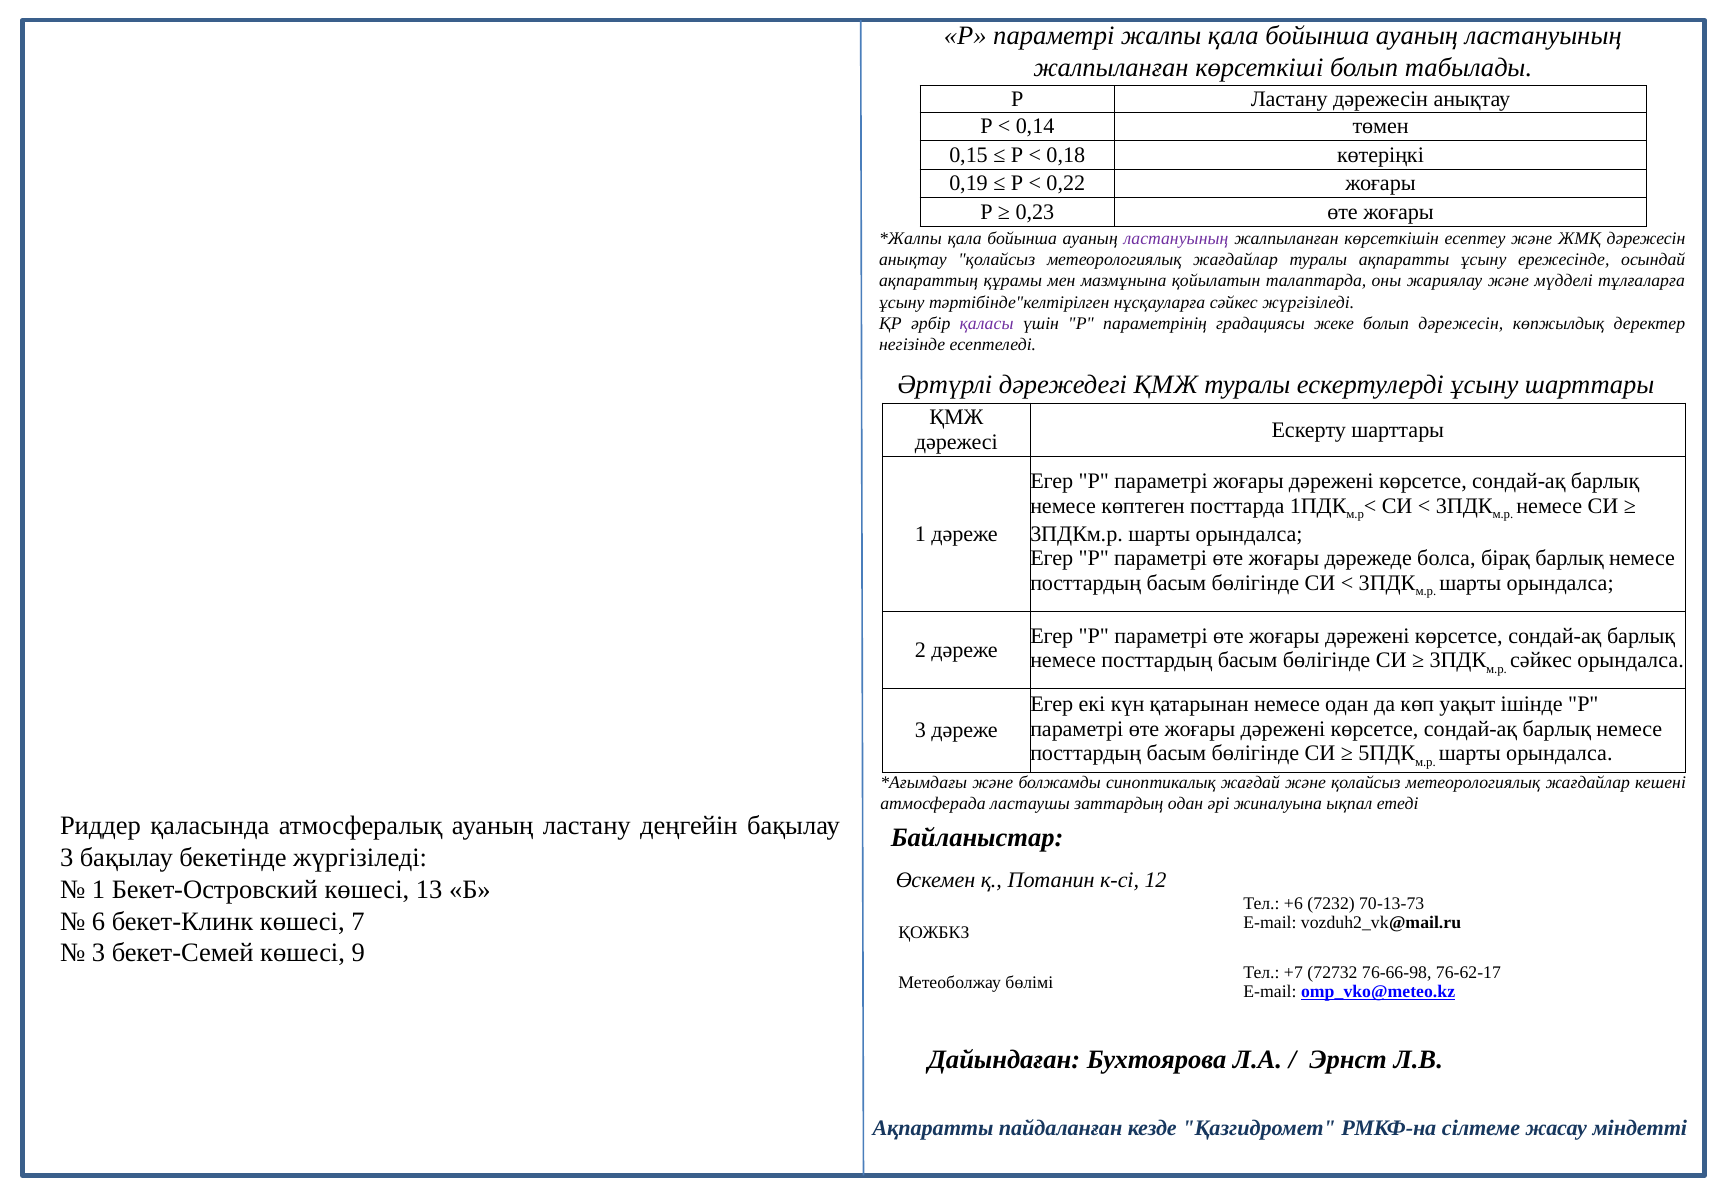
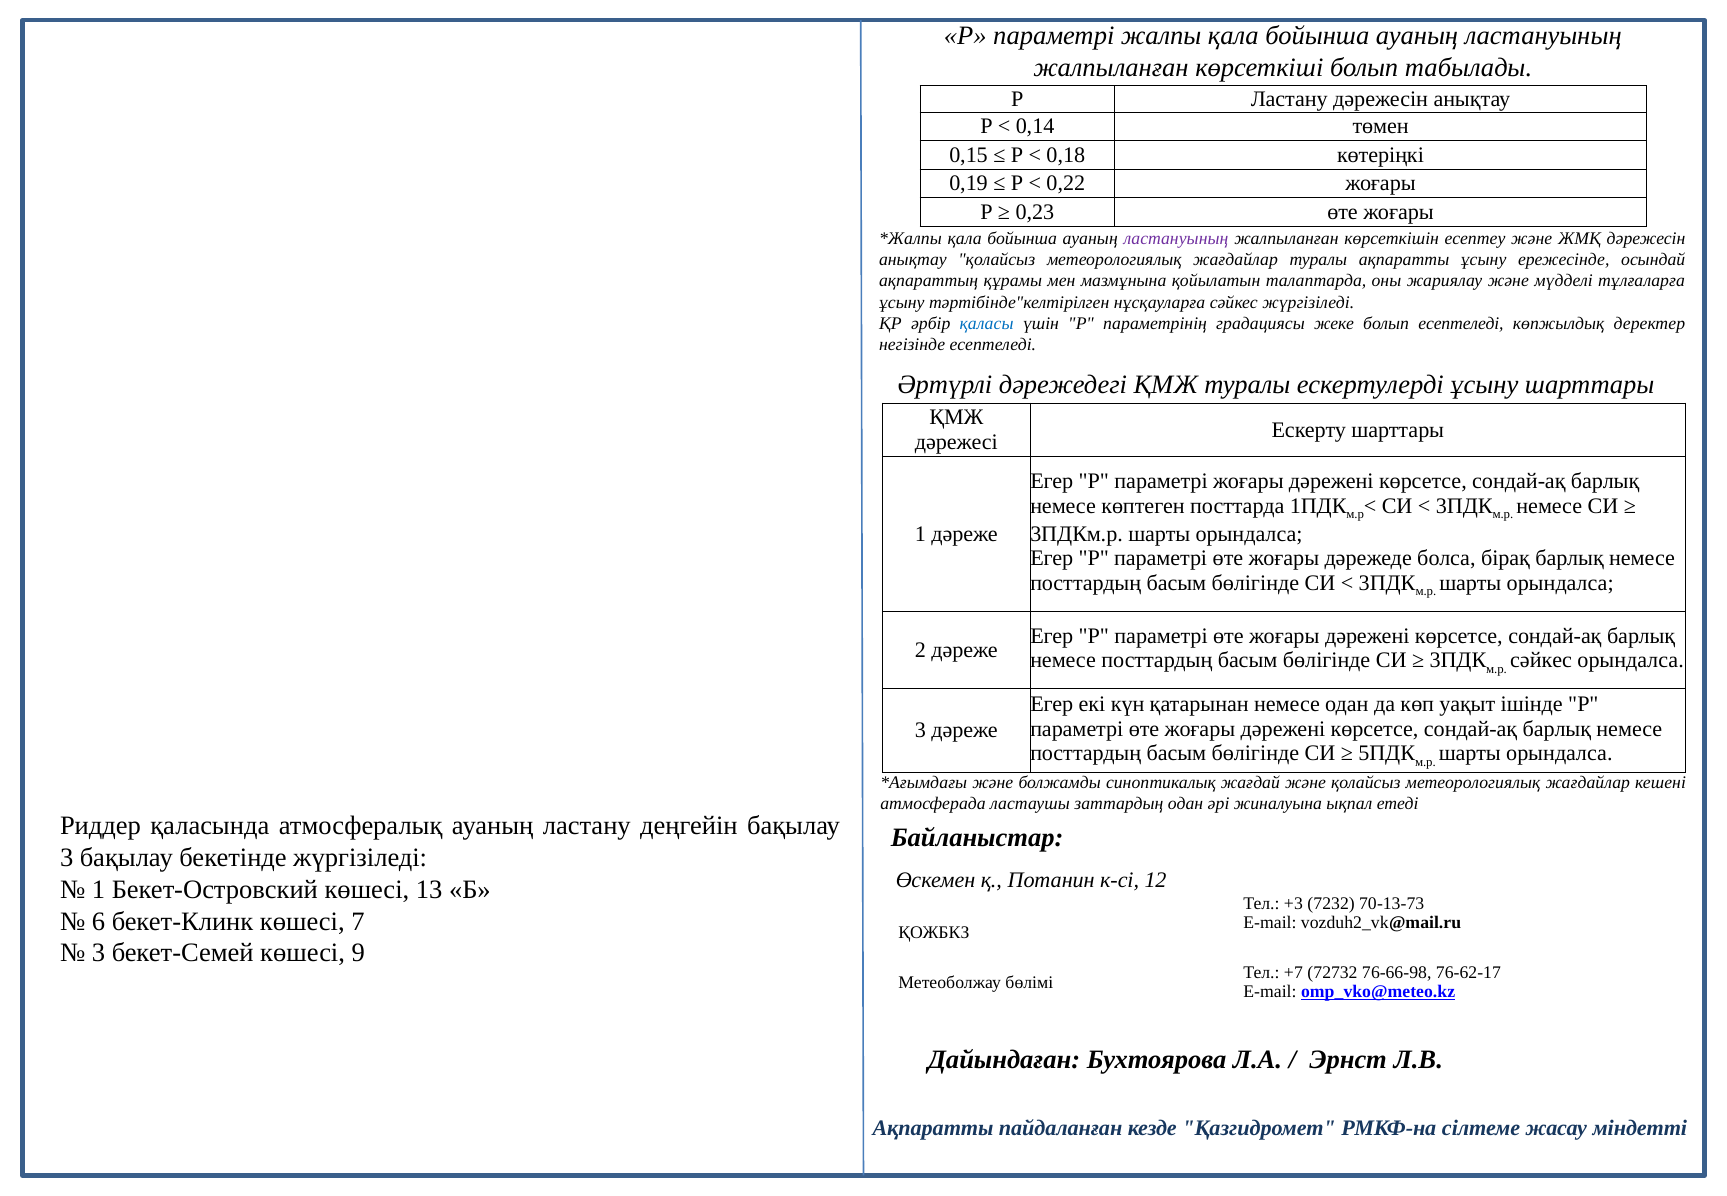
қаласы colour: purple -> blue
болып дәрежесін: дәрежесін -> есептеледі
+6: +6 -> +3
